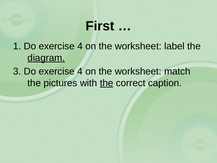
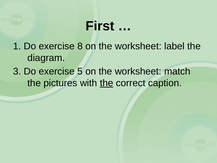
1 Do exercise 4: 4 -> 8
diagram underline: present -> none
3 Do exercise 4: 4 -> 5
